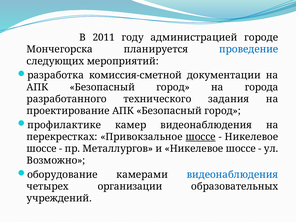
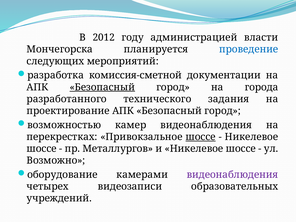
2011: 2011 -> 2012
городе: городе -> власти
Безопасный at (102, 87) underline: none -> present
профилактике: профилактике -> возможностью
видеонаблюдения at (232, 175) colour: blue -> purple
организации: организации -> видеозаписи
